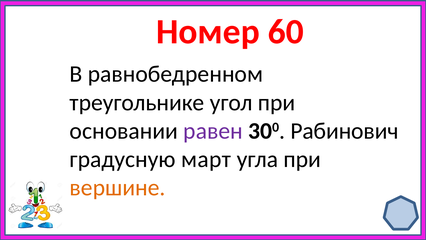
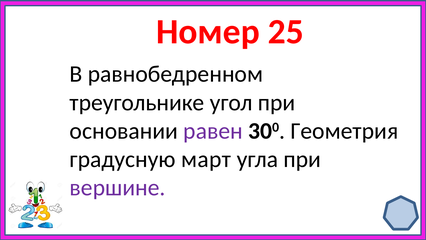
60: 60 -> 25
Рабинович: Рабинович -> Геометрия
вершине colour: orange -> purple
